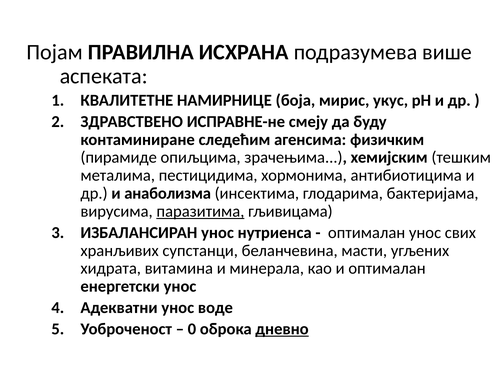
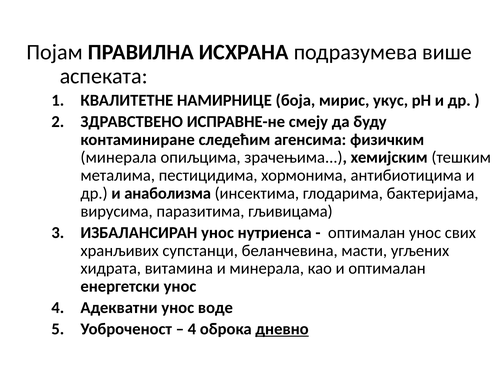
пирамиде at (119, 157): пирамиде -> минерала
паразитима underline: present -> none
0 at (192, 329): 0 -> 4
